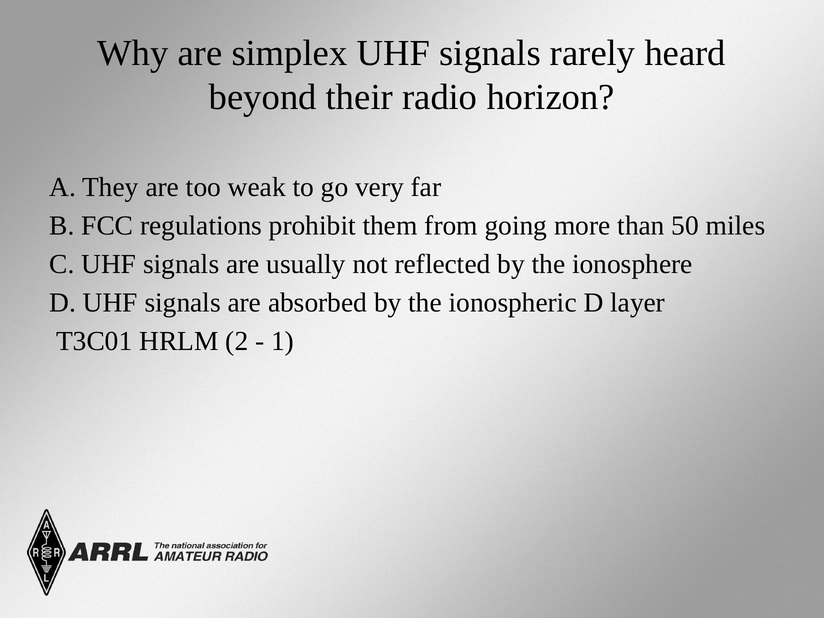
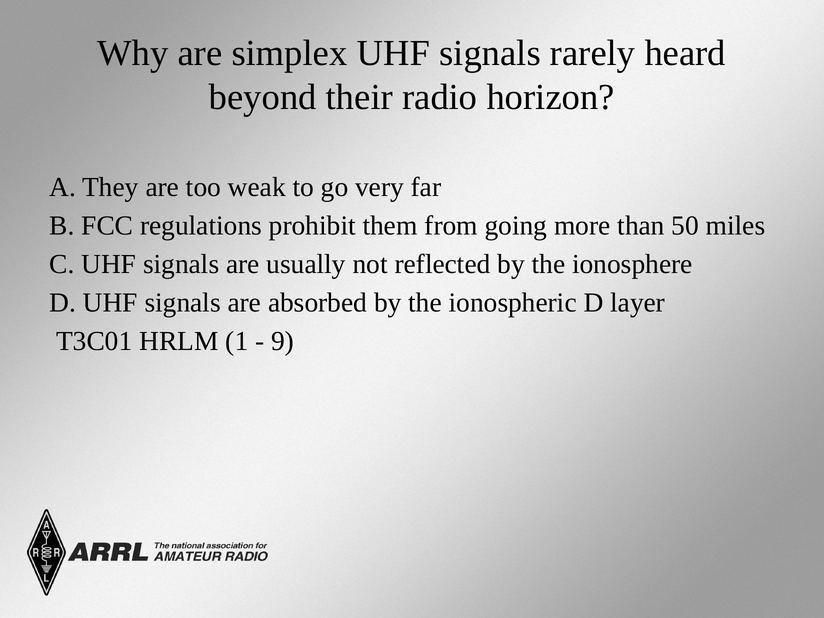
2: 2 -> 1
1: 1 -> 9
